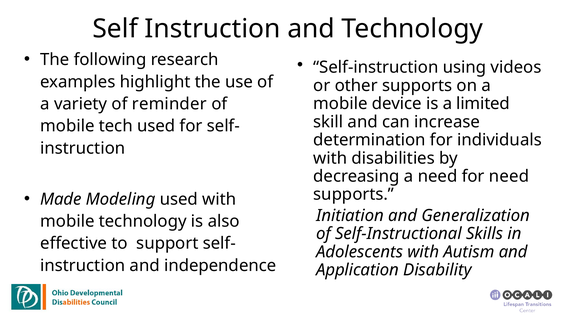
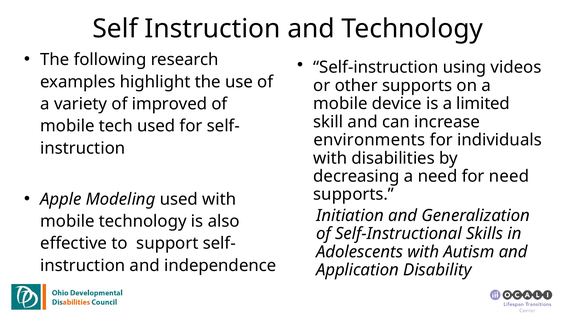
reminder: reminder -> improved
determination: determination -> environments
Made: Made -> Apple
